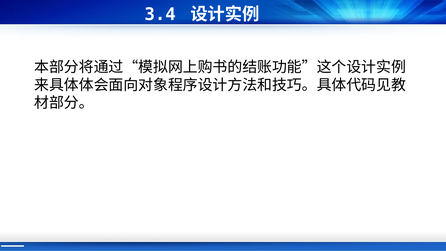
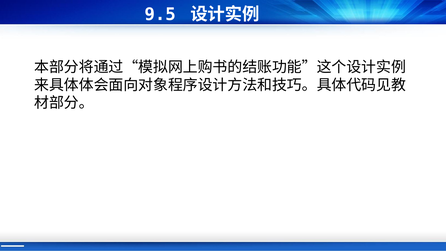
3.4: 3.4 -> 9.5
